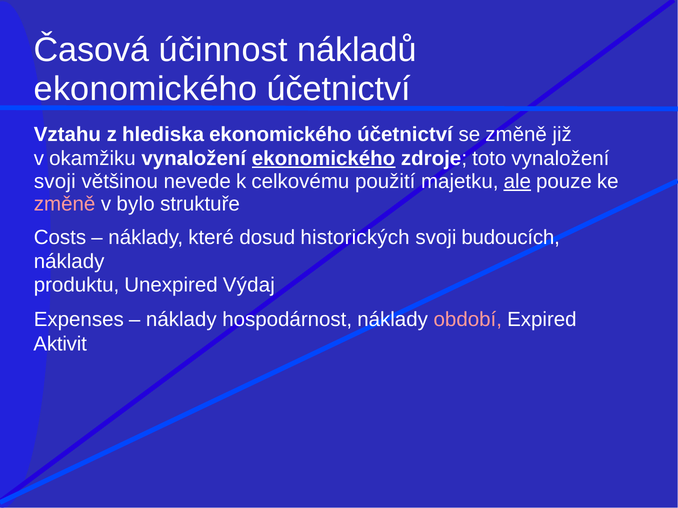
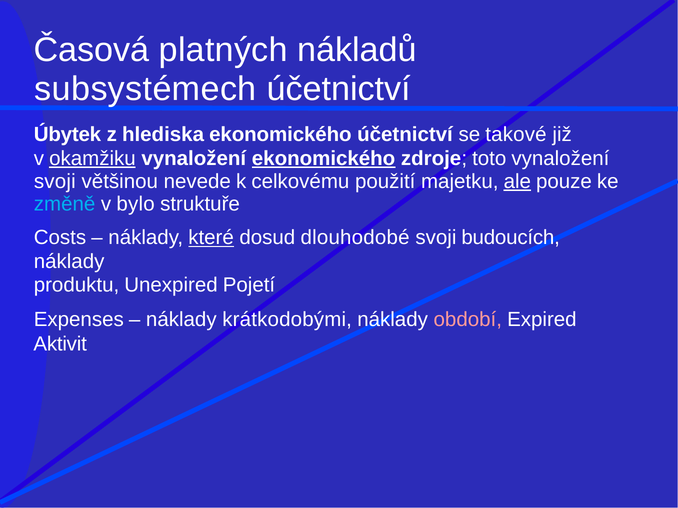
účinnost: účinnost -> platných
ekonomického at (146, 89): ekonomického -> subsystémech
Vztahu: Vztahu -> Úbytek
se změně: změně -> takové
okamžiku underline: none -> present
změně at (65, 204) colour: pink -> light blue
které underline: none -> present
historických: historických -> dlouhodobé
Výdaj: Výdaj -> Pojetí
hospodárnost: hospodárnost -> krátkodobými
